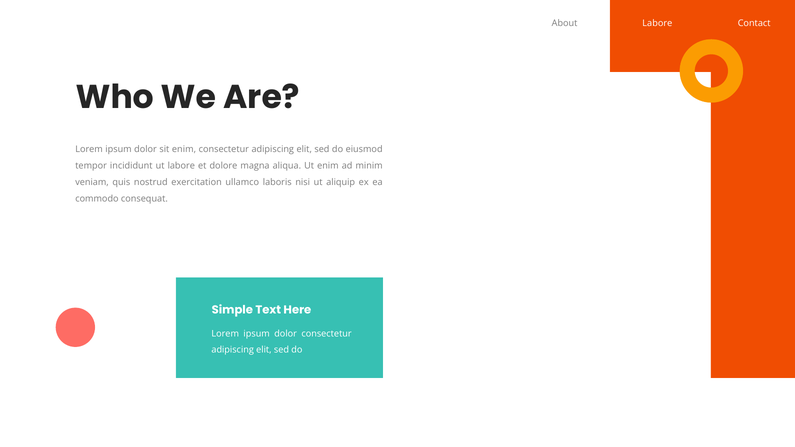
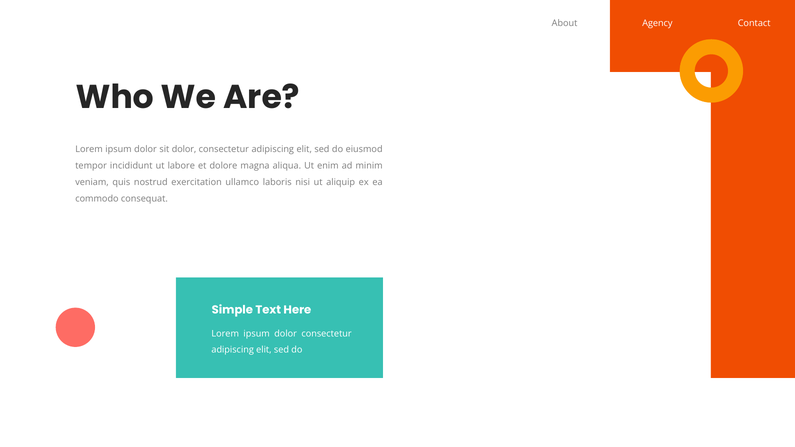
About Labore: Labore -> Agency
sit enim: enim -> dolor
